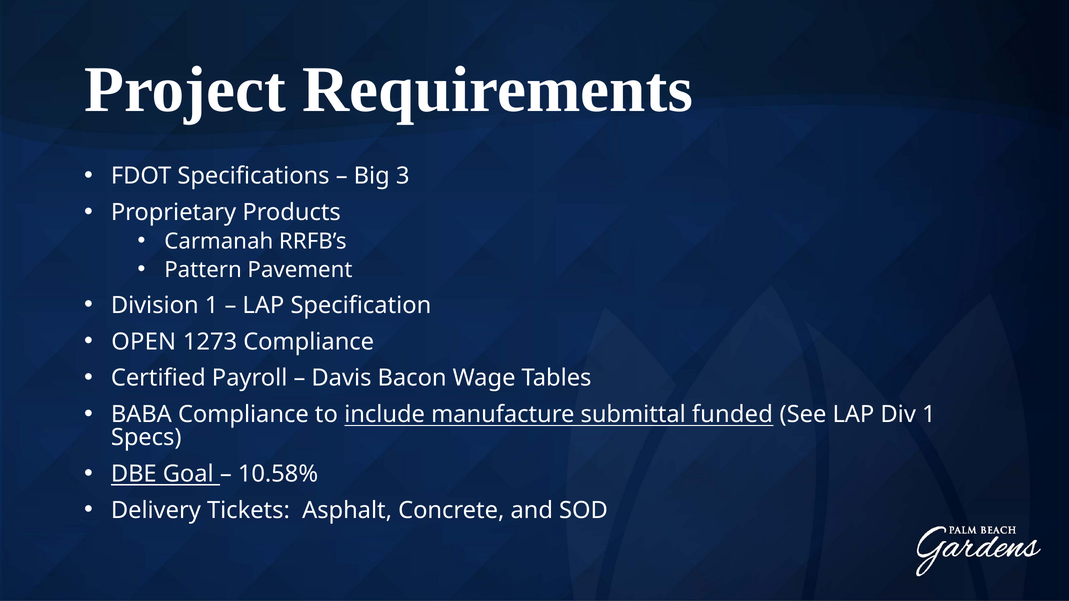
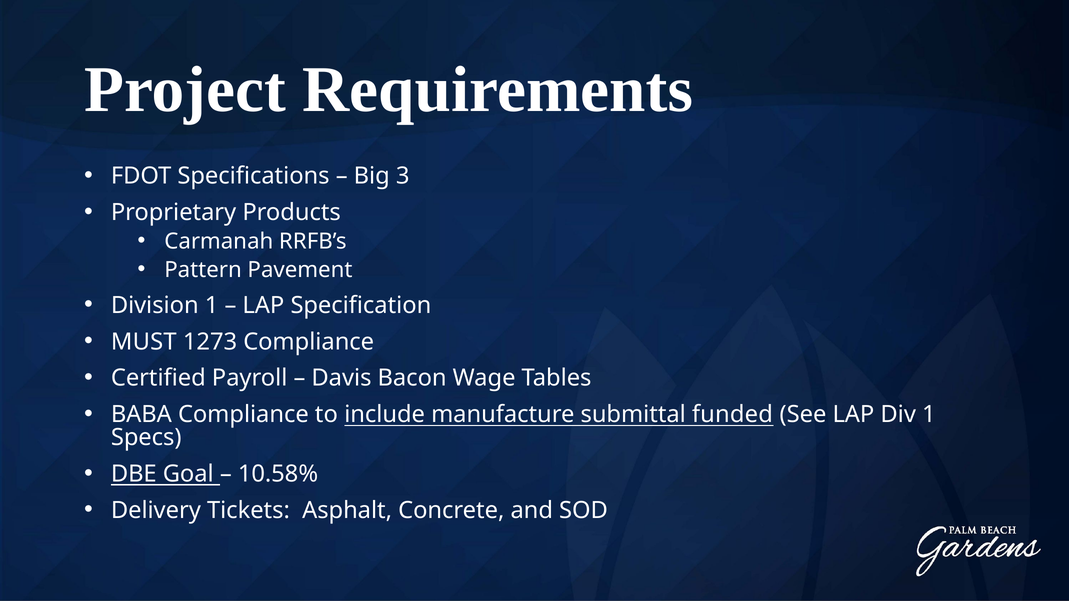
OPEN: OPEN -> MUST
